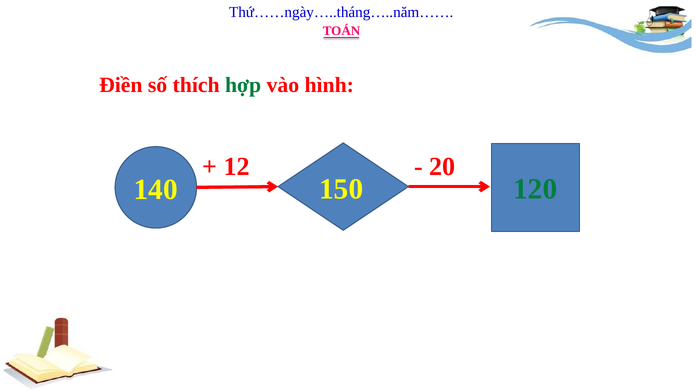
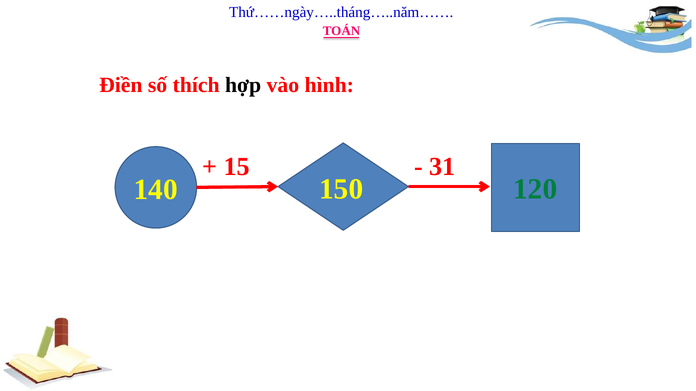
hợp colour: green -> black
12: 12 -> 15
20: 20 -> 31
